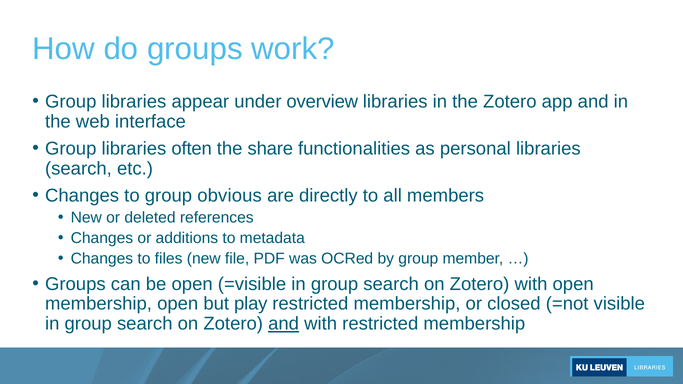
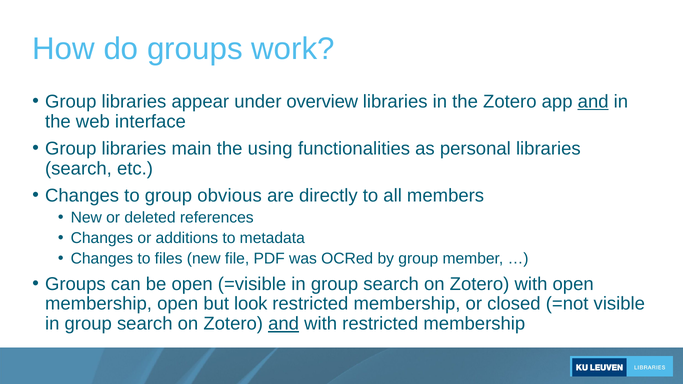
and at (593, 102) underline: none -> present
often: often -> main
share: share -> using
play: play -> look
